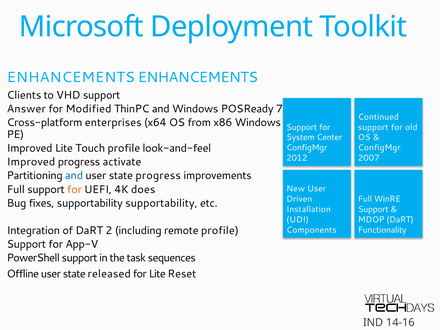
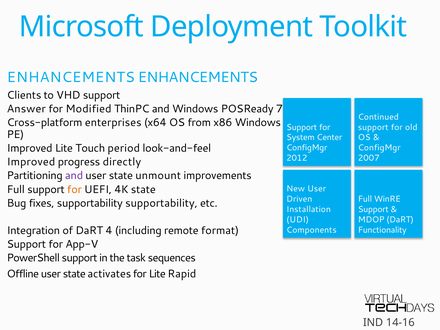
Touch profile: profile -> period
activate: activate -> directly
and at (74, 176) colour: blue -> purple
state progress: progress -> unmount
4K does: does -> state
2: 2 -> 4
remote profile: profile -> format
released: released -> activates
Reset: Reset -> Rapid
